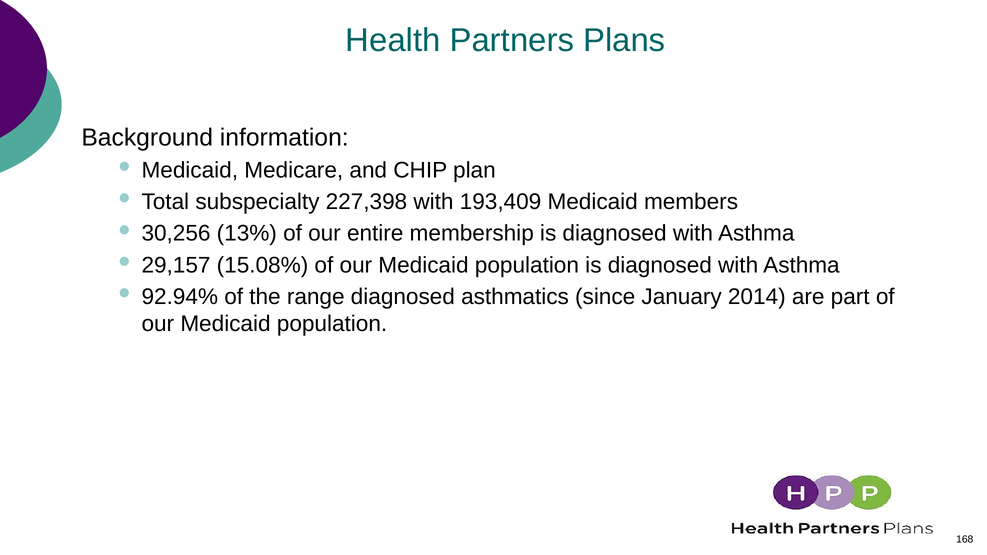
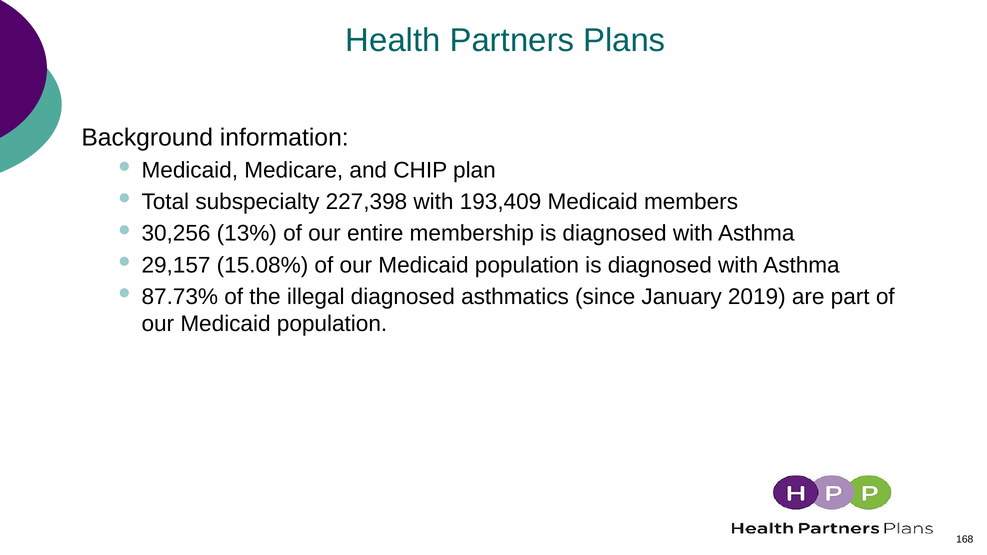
92.94%: 92.94% -> 87.73%
range: range -> illegal
2014: 2014 -> 2019
